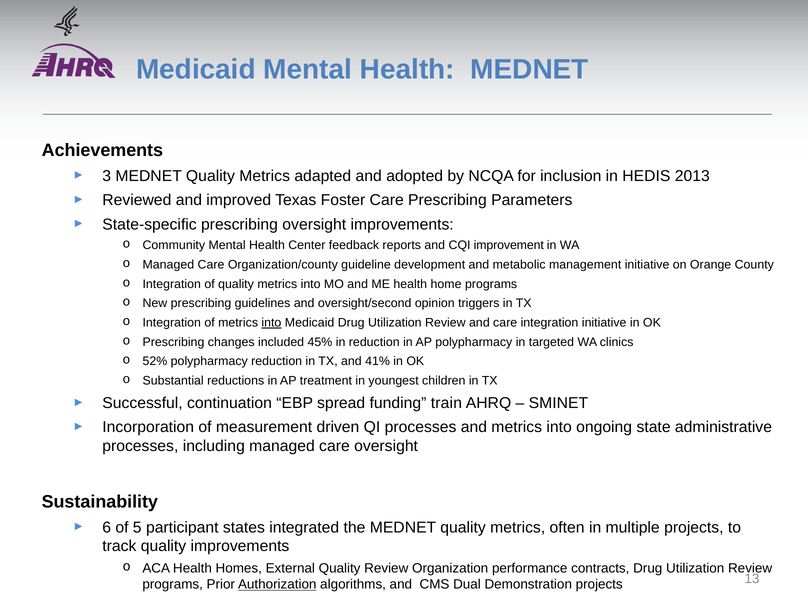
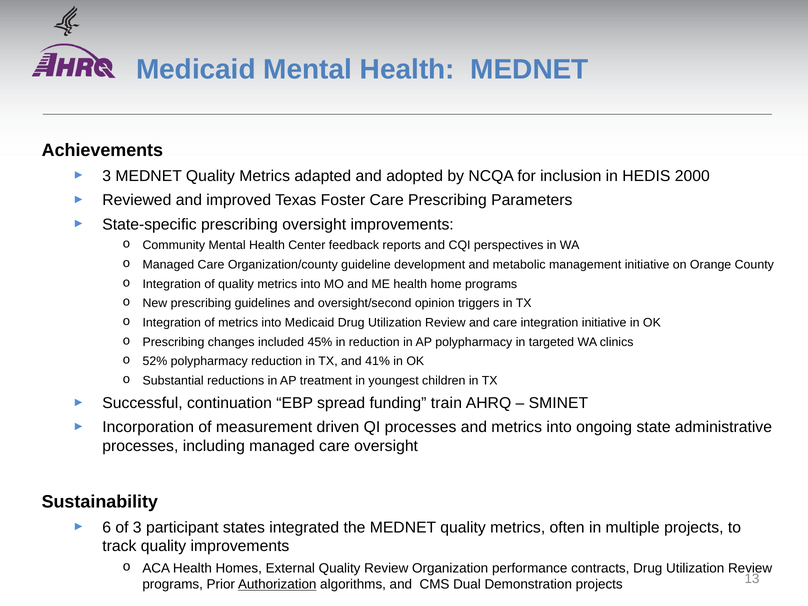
2013: 2013 -> 2000
improvement: improvement -> perspectives
into at (271, 323) underline: present -> none
of 5: 5 -> 3
